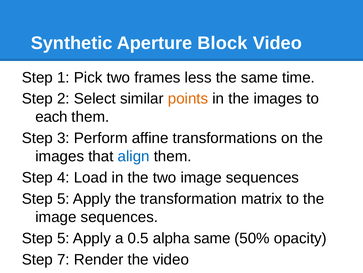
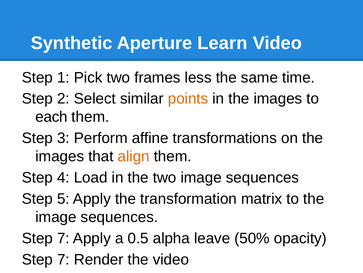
Block: Block -> Learn
align colour: blue -> orange
5 at (63, 238): 5 -> 7
alpha same: same -> leave
